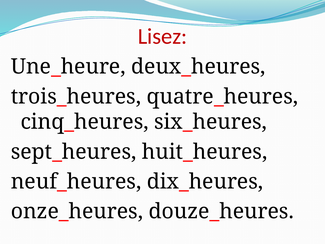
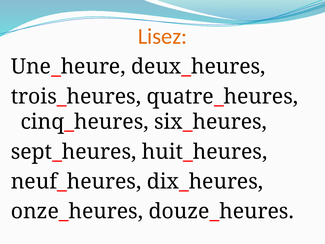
Lisez colour: red -> orange
